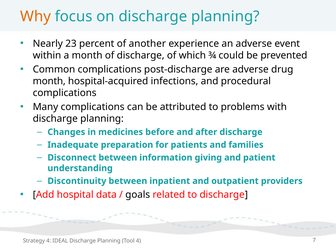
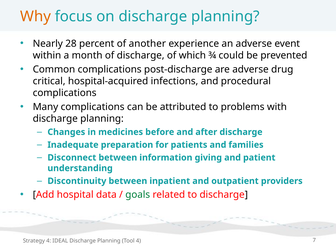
23: 23 -> 28
month at (49, 81): month -> critical
goals colour: black -> green
